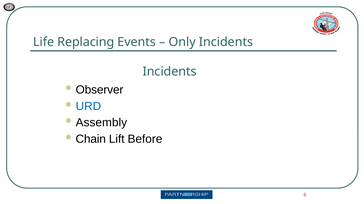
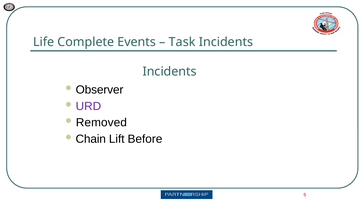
Replacing: Replacing -> Complete
Only: Only -> Task
URD colour: blue -> purple
Assembly: Assembly -> Removed
